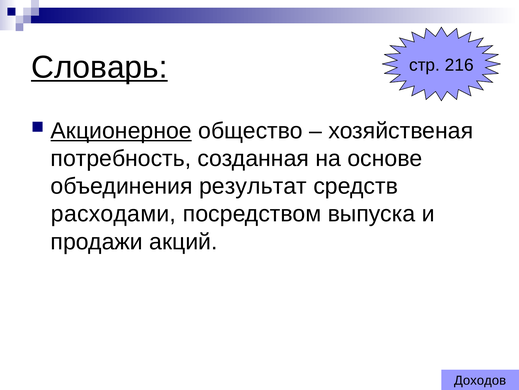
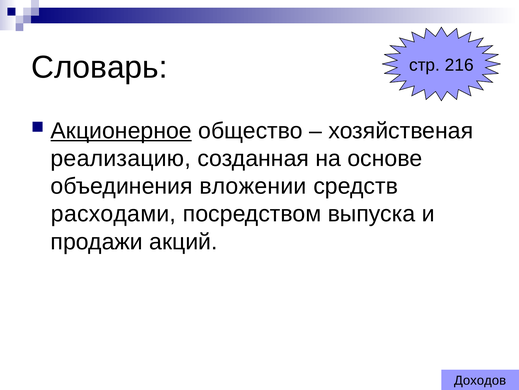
Словарь underline: present -> none
потребность: потребность -> реализацию
результат: результат -> вложении
